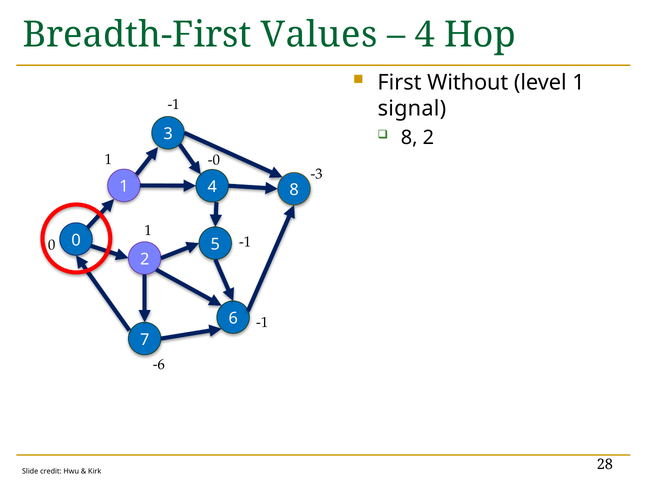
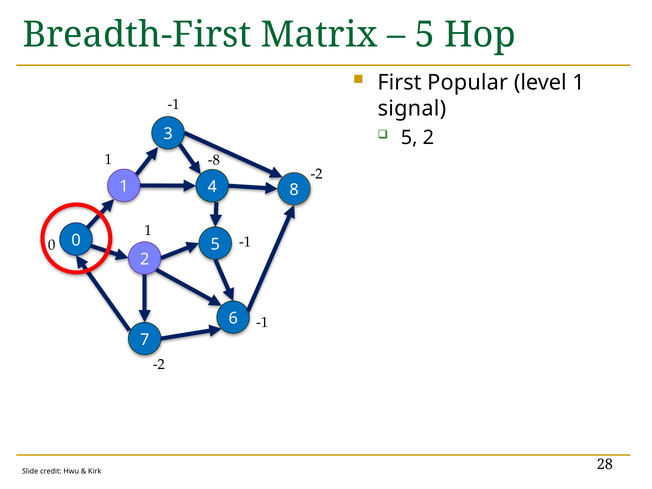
Values: Values -> Matrix
4 at (425, 35): 4 -> 5
Without: Without -> Popular
8 at (409, 137): 8 -> 5
-0: -0 -> -8
-3 at (317, 174): -3 -> -2
-6 at (159, 364): -6 -> -2
